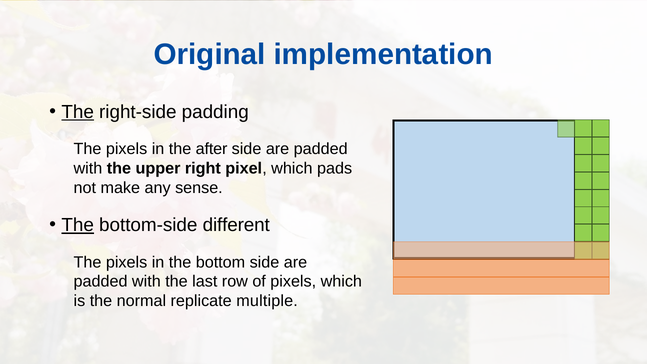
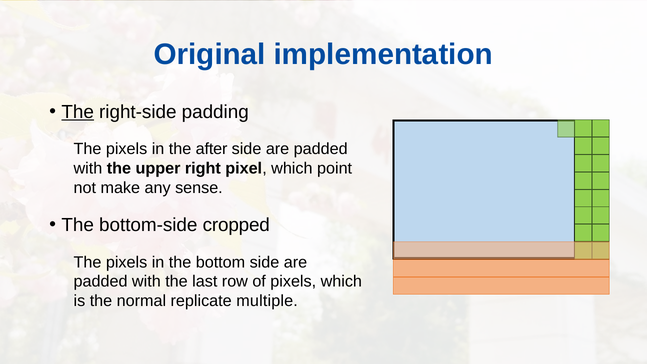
pads: pads -> point
The at (78, 225) underline: present -> none
different: different -> cropped
